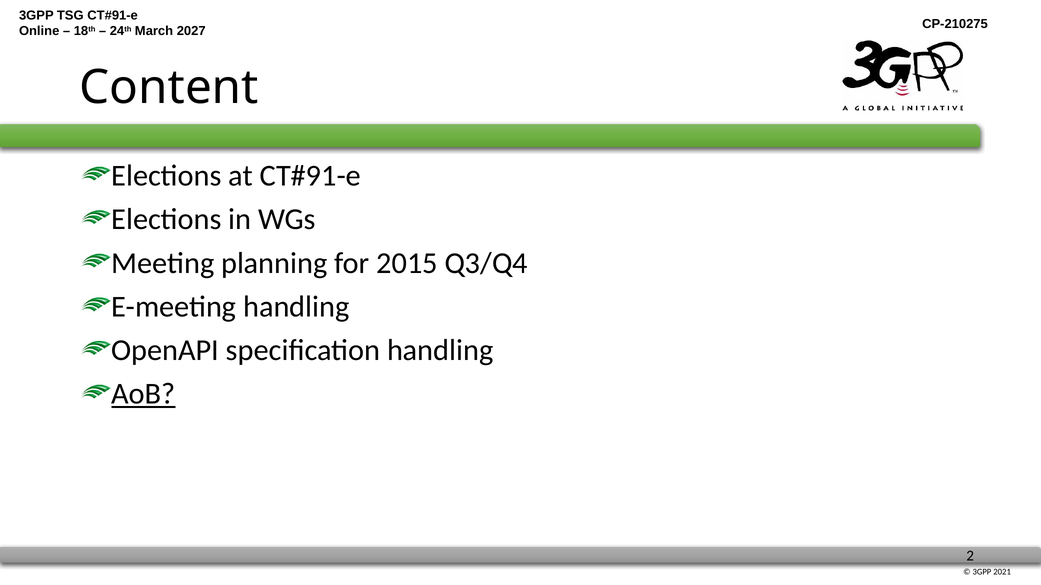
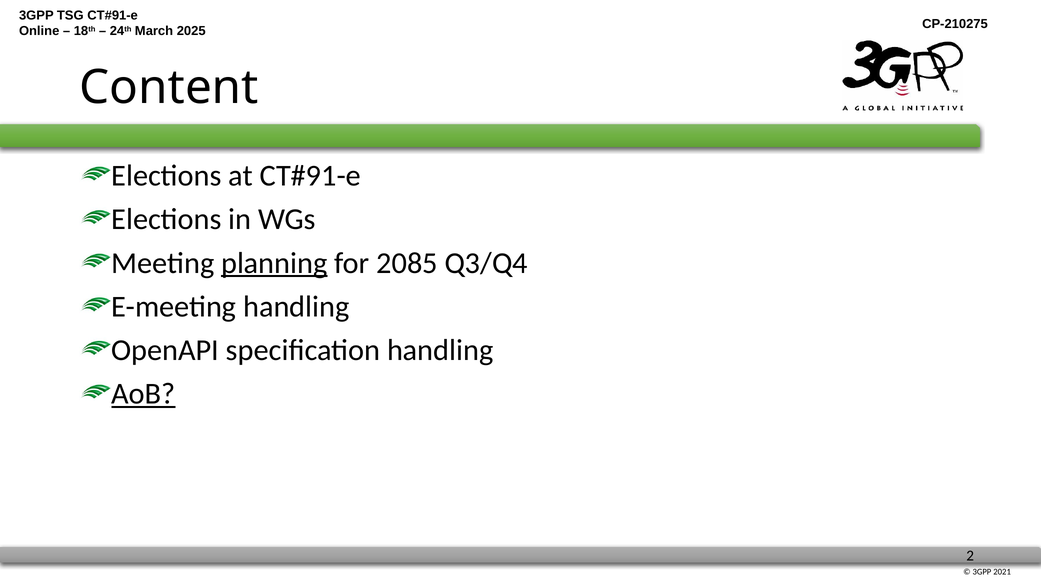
2027: 2027 -> 2025
planning underline: none -> present
2015: 2015 -> 2085
